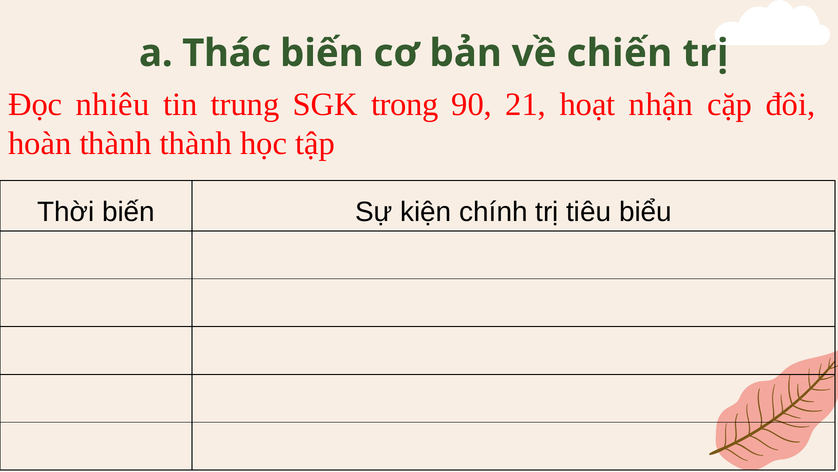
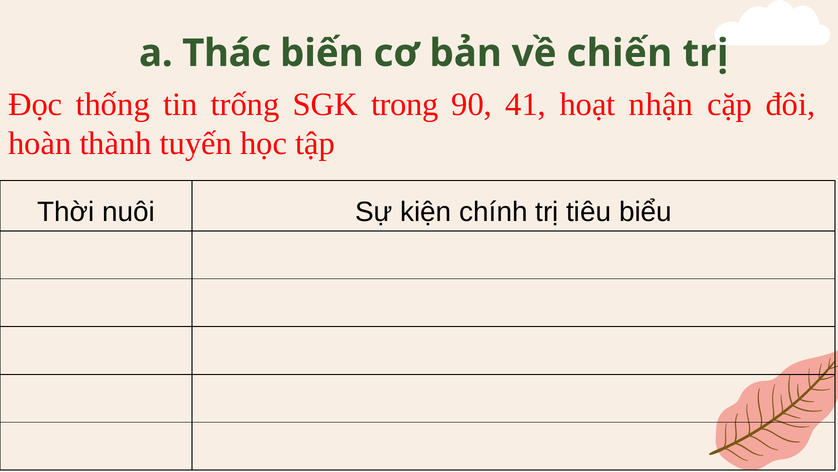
nhiêu: nhiêu -> thống
trung: trung -> trống
21: 21 -> 41
thành thành: thành -> tuyến
Thời biến: biến -> nuôi
